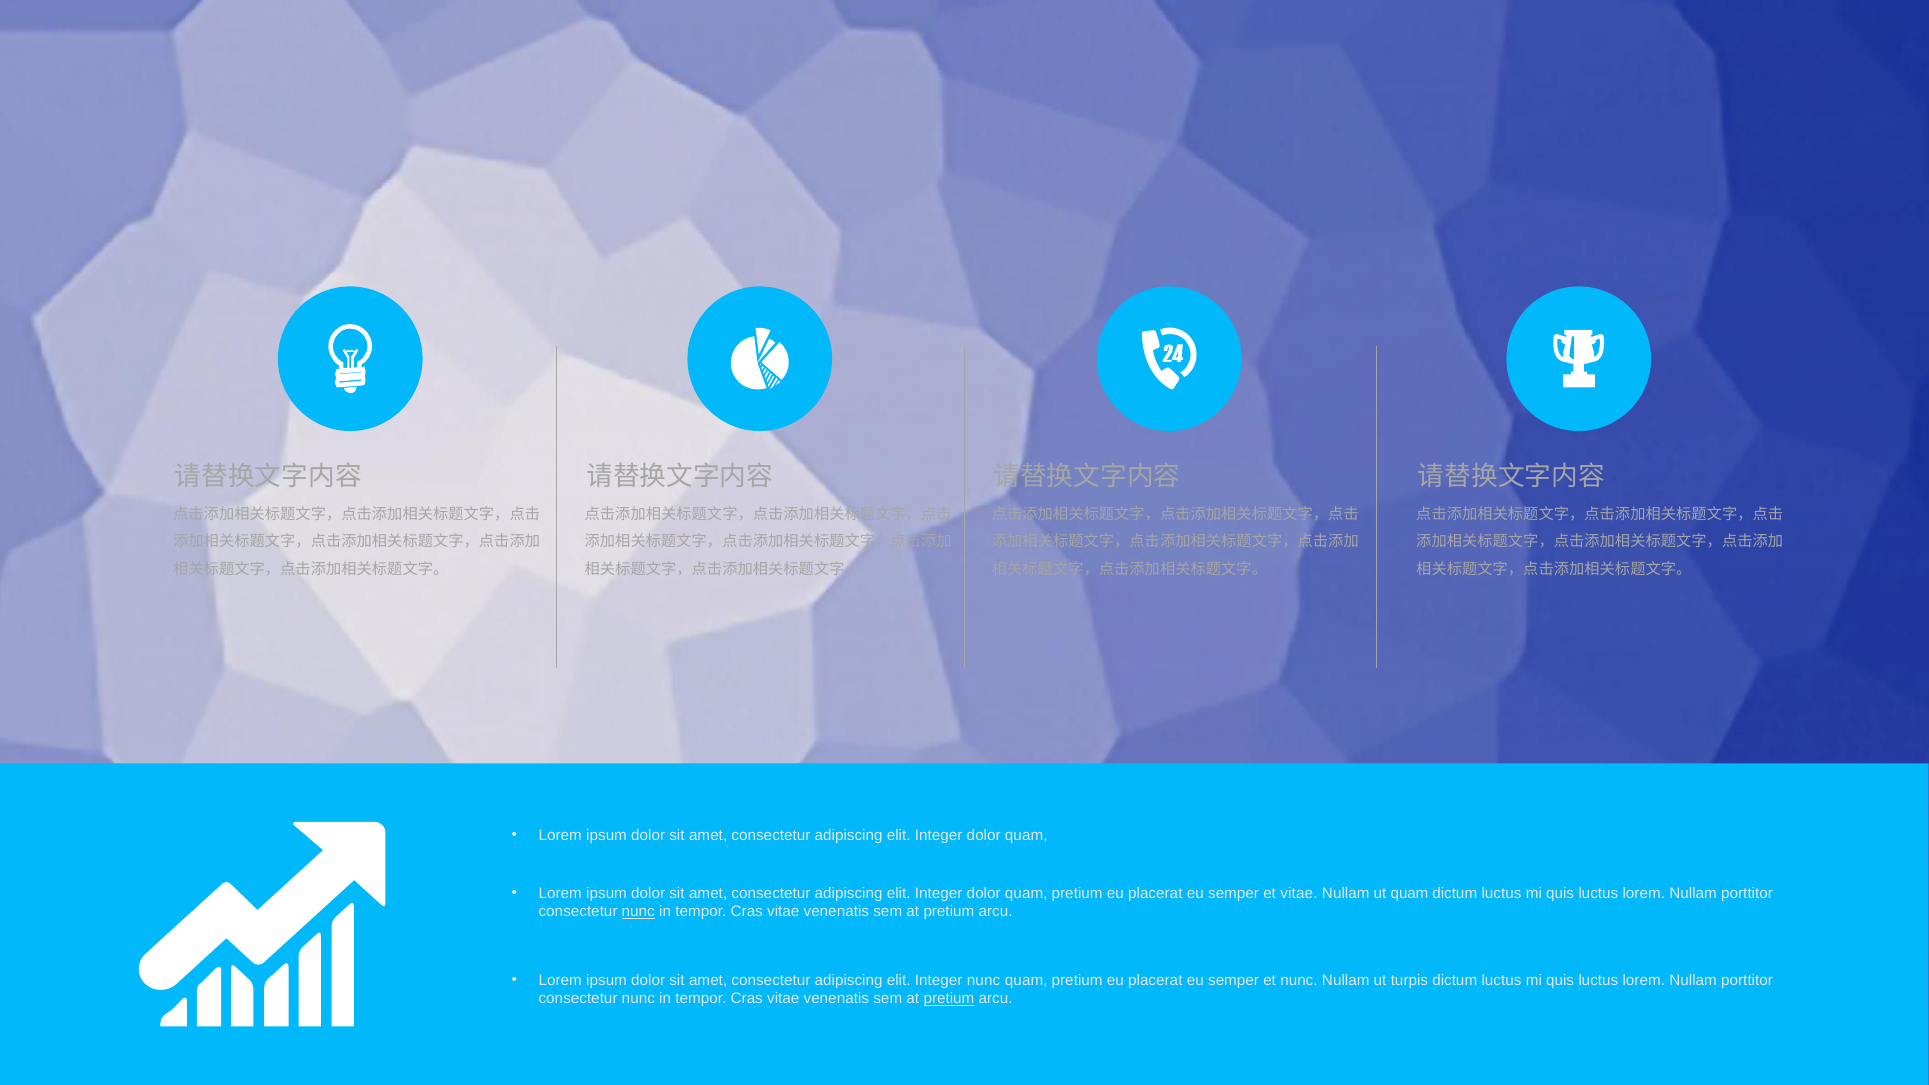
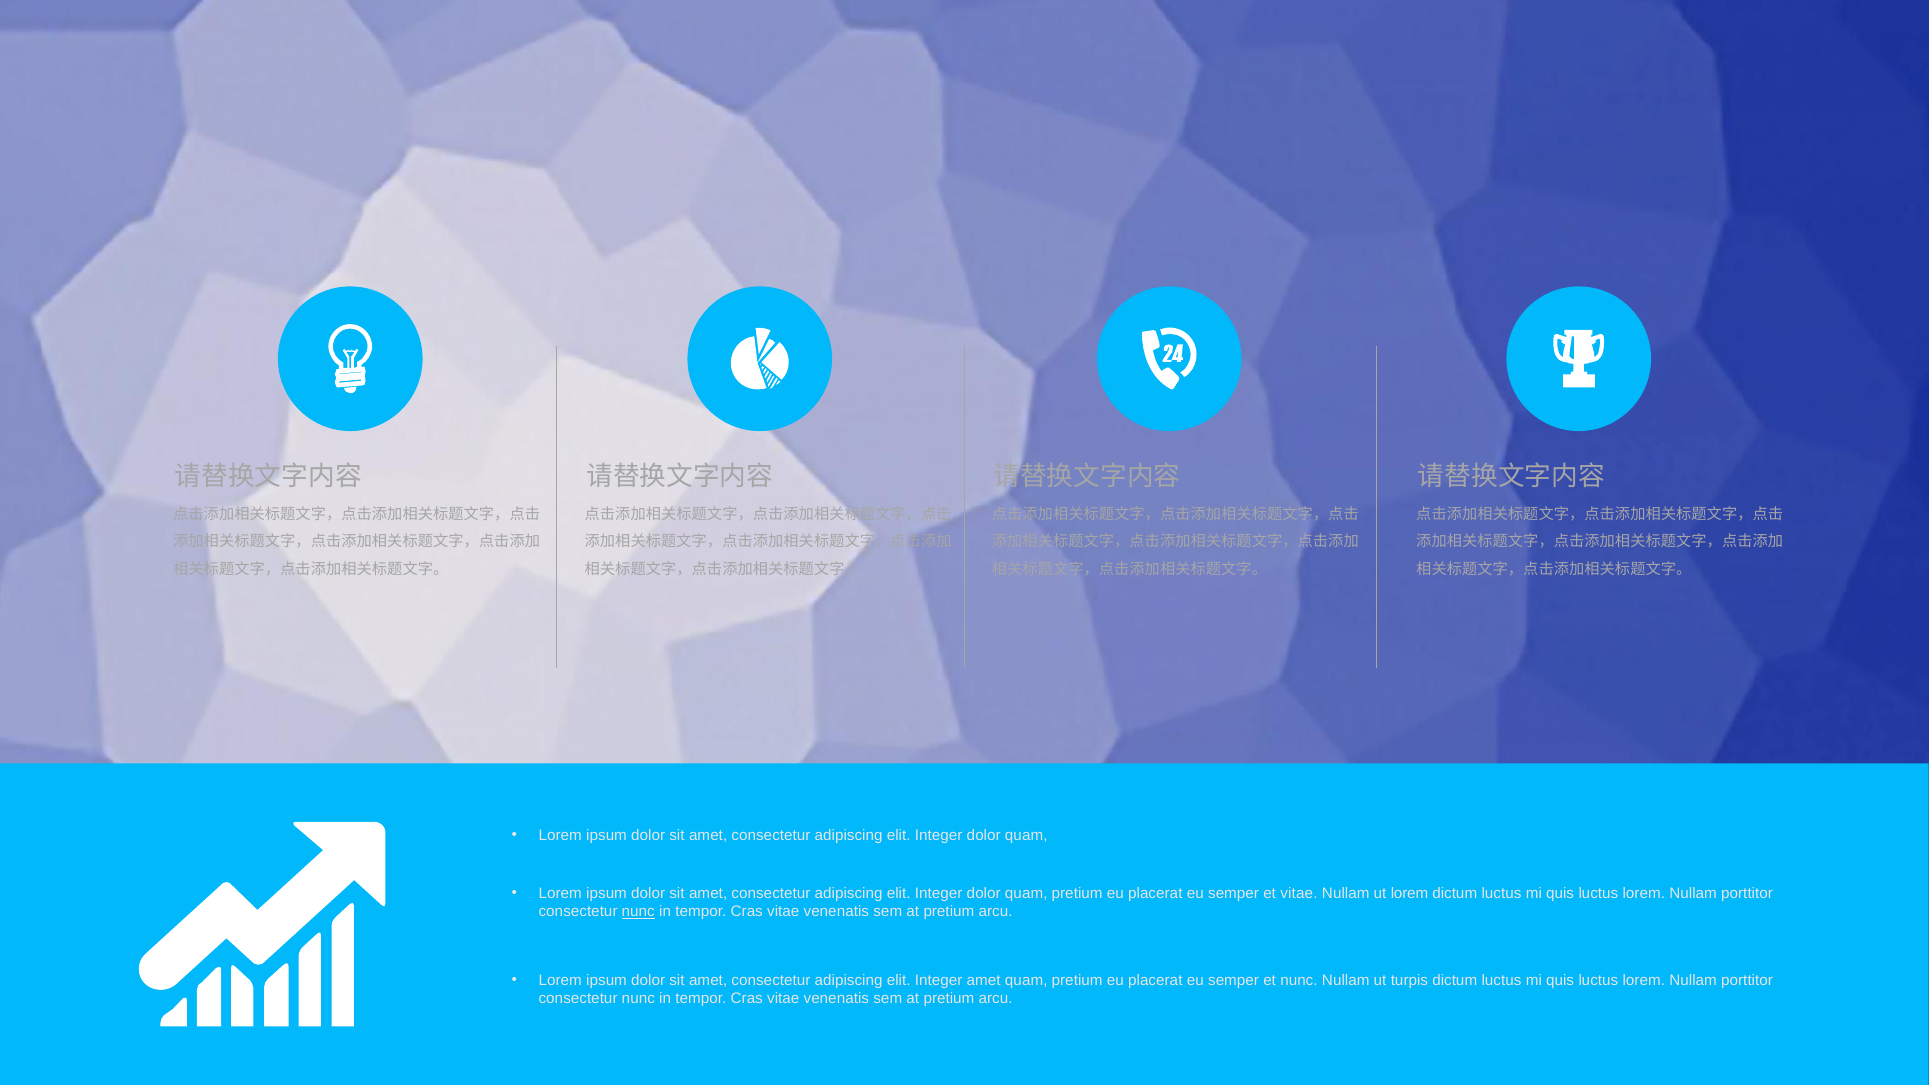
ut quam: quam -> lorem
Integer nunc: nunc -> amet
pretium at (949, 999) underline: present -> none
